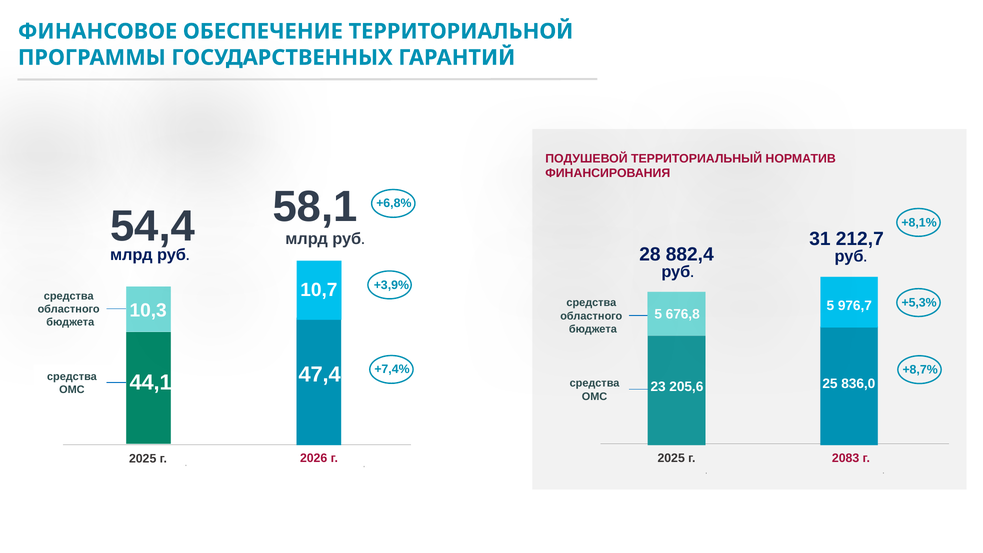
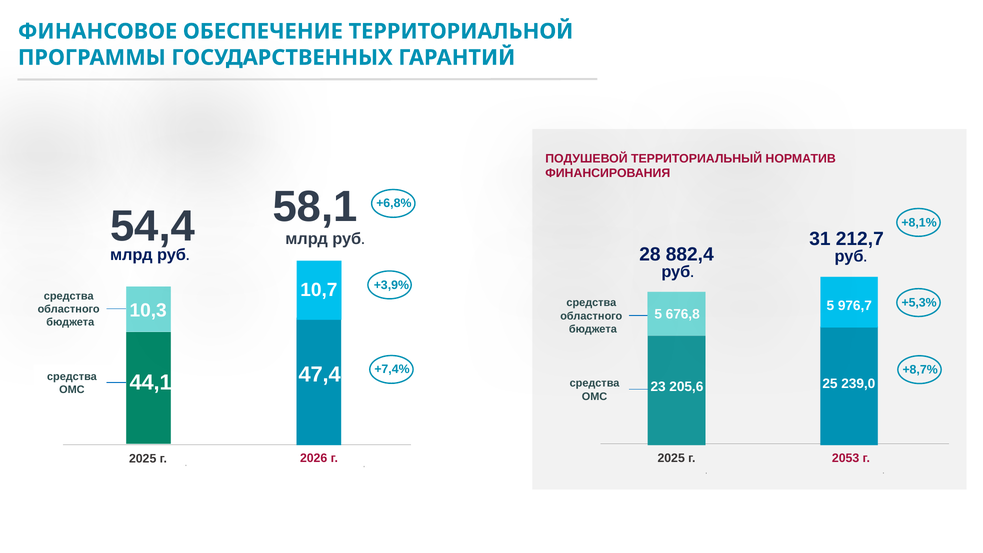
836,0: 836,0 -> 239,0
2083: 2083 -> 2053
